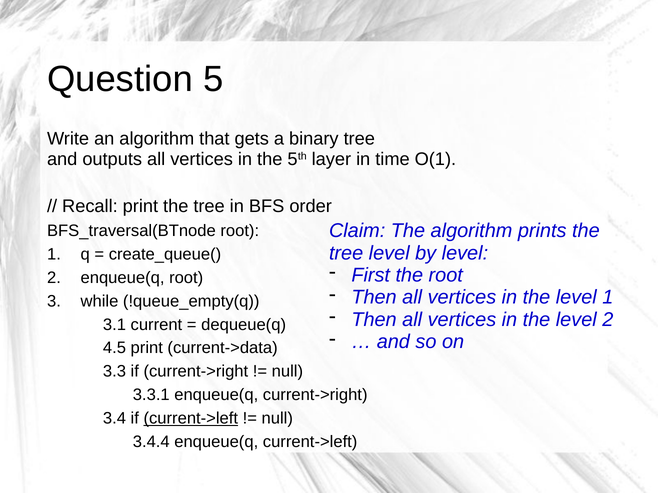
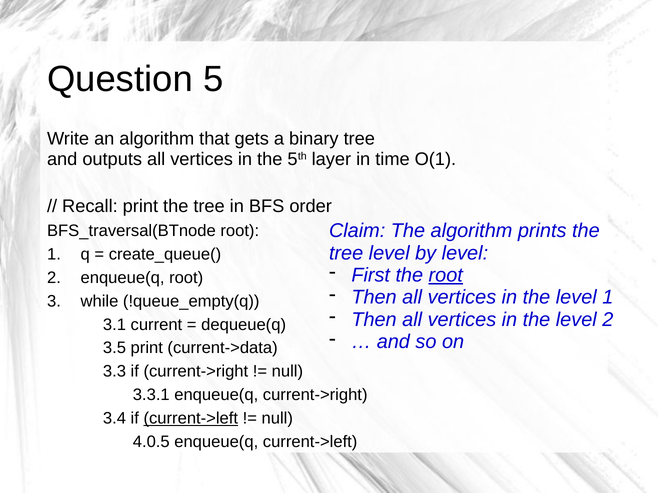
root at (446, 275) underline: none -> present
4.5: 4.5 -> 3.5
3.4.4: 3.4.4 -> 4.0.5
